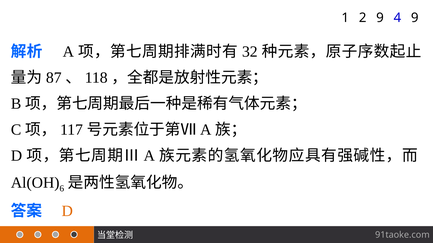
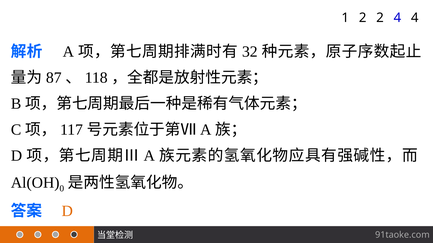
2 9: 9 -> 2
4 9: 9 -> 4
6: 6 -> 0
